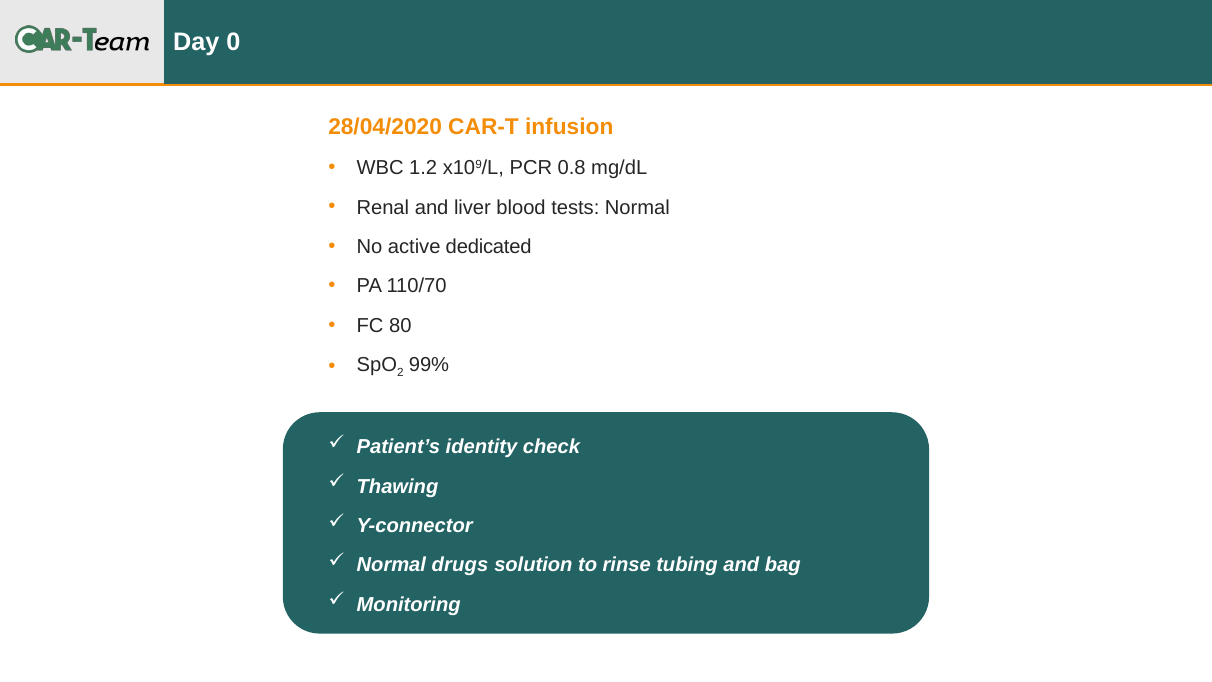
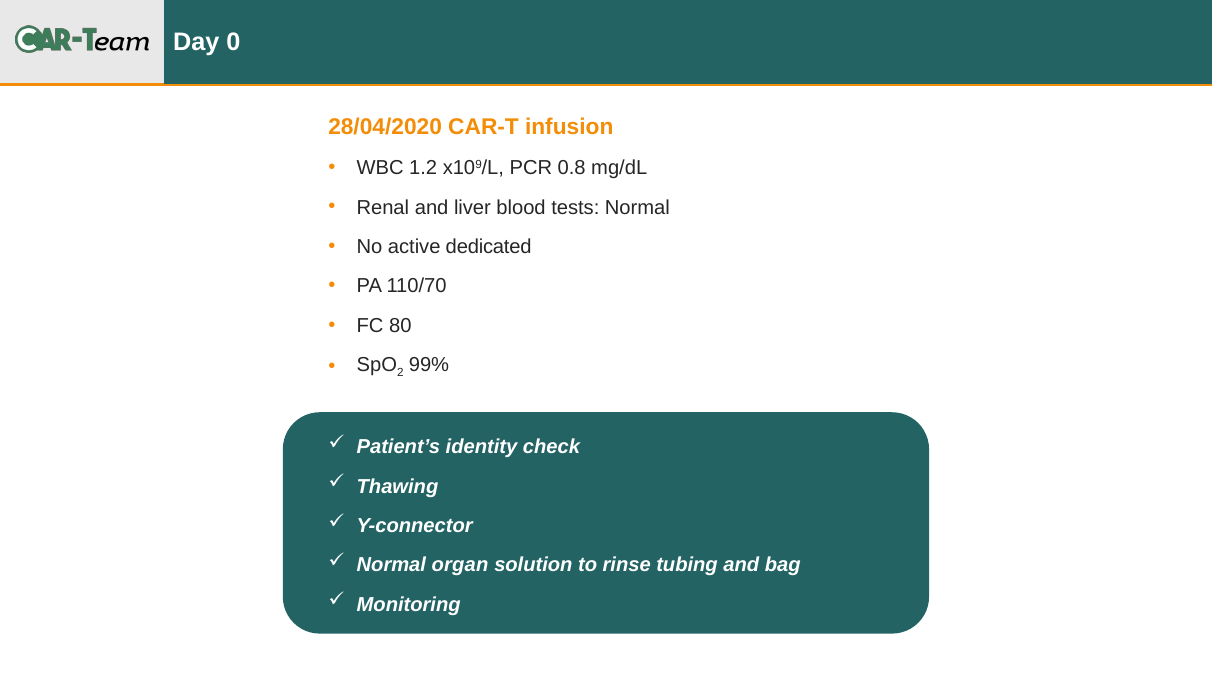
drugs: drugs -> organ
